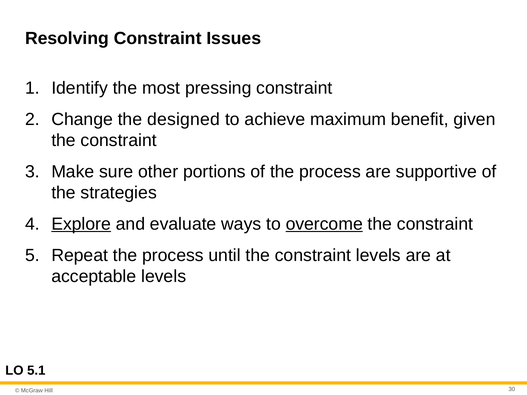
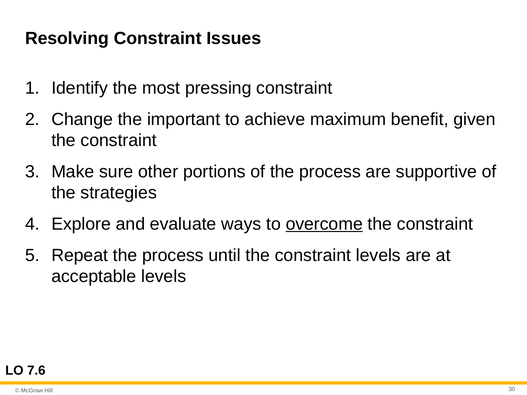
designed: designed -> important
Explore underline: present -> none
5.1: 5.1 -> 7.6
